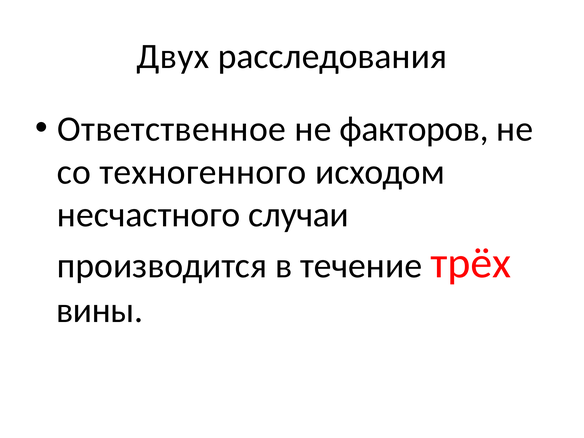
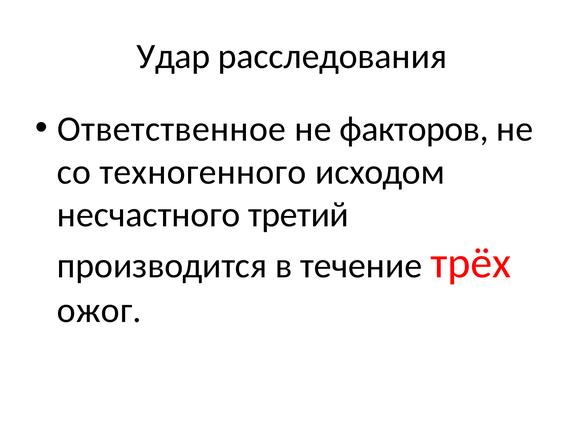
Двух: Двух -> Удар
случаи: случаи -> третий
вины: вины -> ожог
